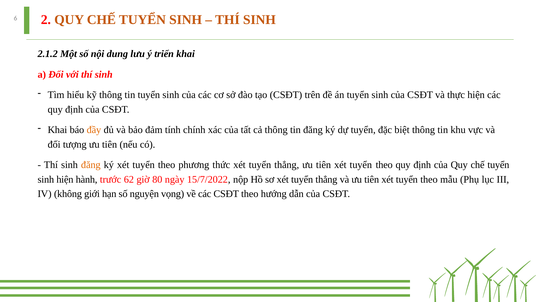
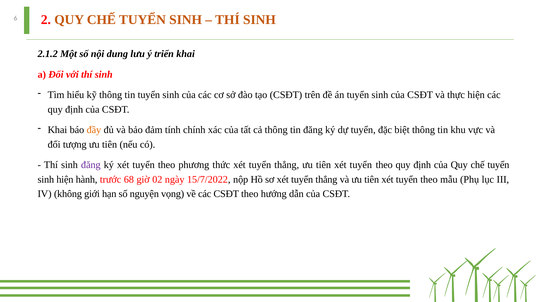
đăng at (91, 165) colour: orange -> purple
62: 62 -> 68
80: 80 -> 02
